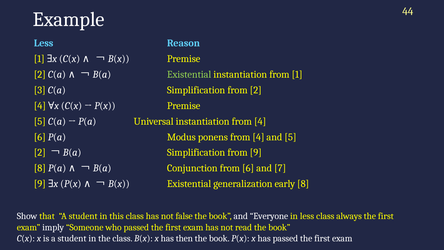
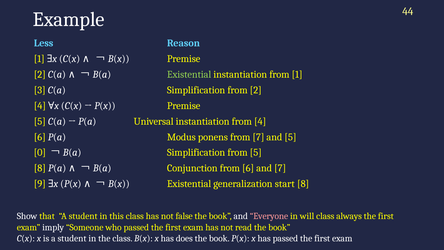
ponens from 4: 4 -> 7
2 at (40, 152): 2 -> 0
from 9: 9 -> 5
early: early -> start
Everyone colour: white -> pink
in less: less -> will
then: then -> does
